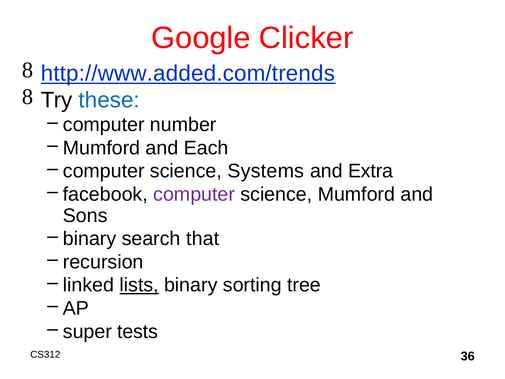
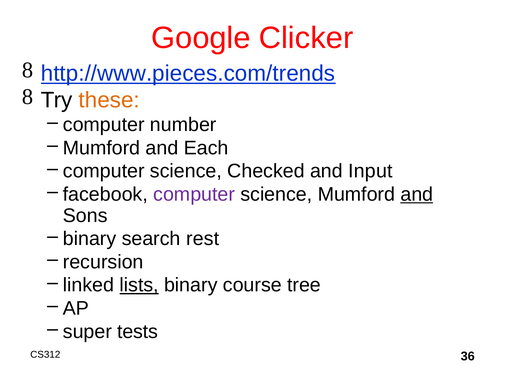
http://www.added.com/trends: http://www.added.com/trends -> http://www.pieces.com/trends
these colour: blue -> orange
Systems: Systems -> Checked
Extra: Extra -> Input
and at (417, 194) underline: none -> present
that: that -> rest
sorting: sorting -> course
